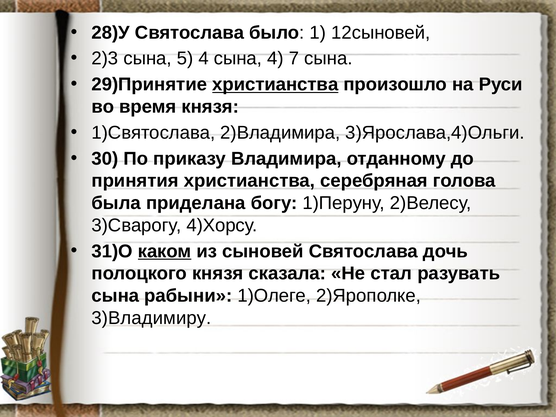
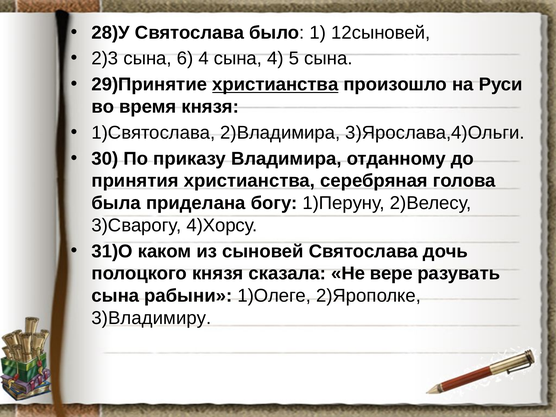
5: 5 -> 6
7: 7 -> 5
каком underline: present -> none
стал: стал -> вере
